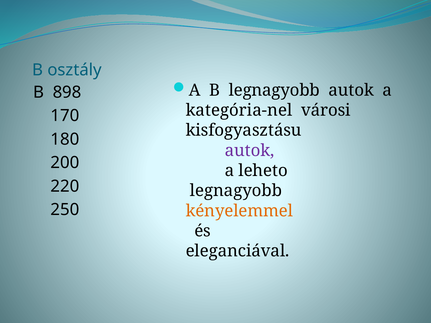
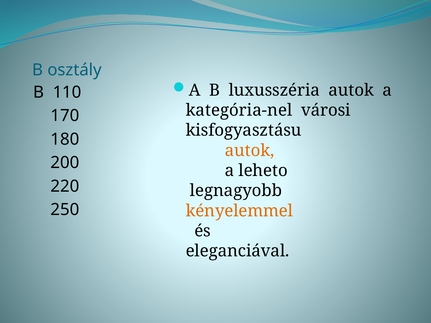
B legnagyobb: legnagyobb -> luxusszéria
898: 898 -> 110
autok at (250, 151) colour: purple -> orange
